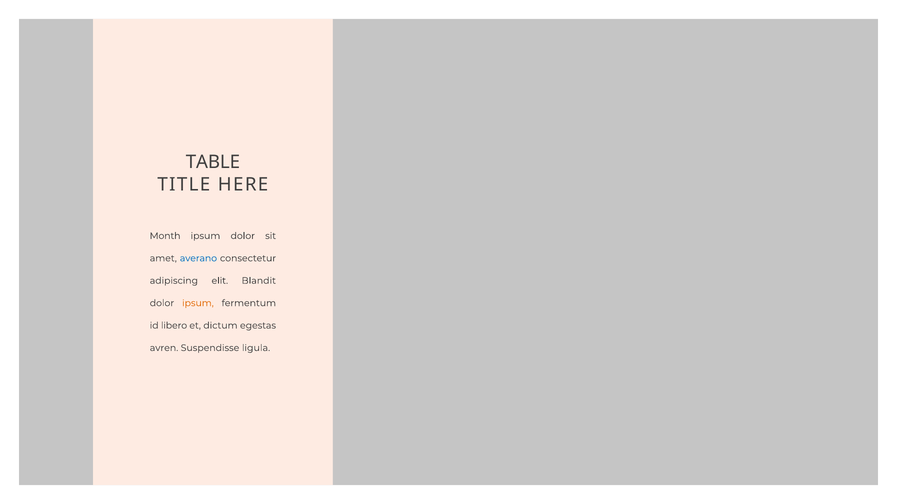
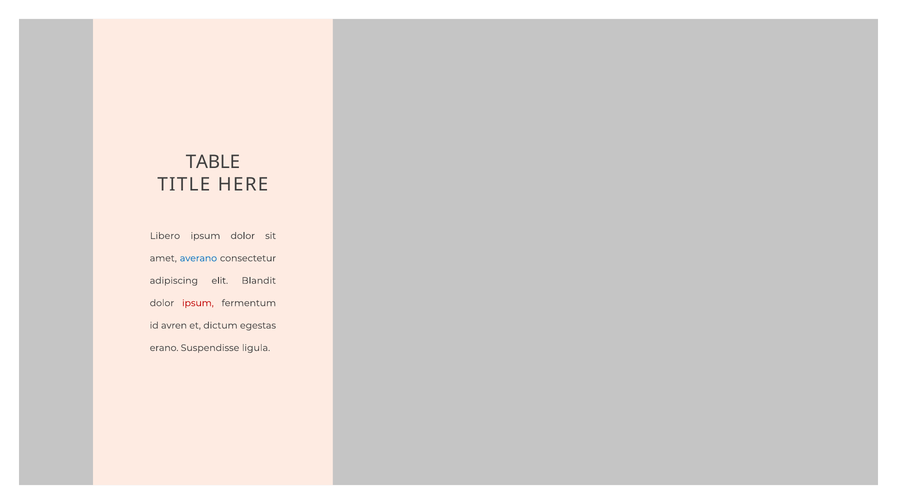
Month: Month -> Libero
ipsum at (198, 303) colour: orange -> red
libero: libero -> avren
avren: avren -> erano
